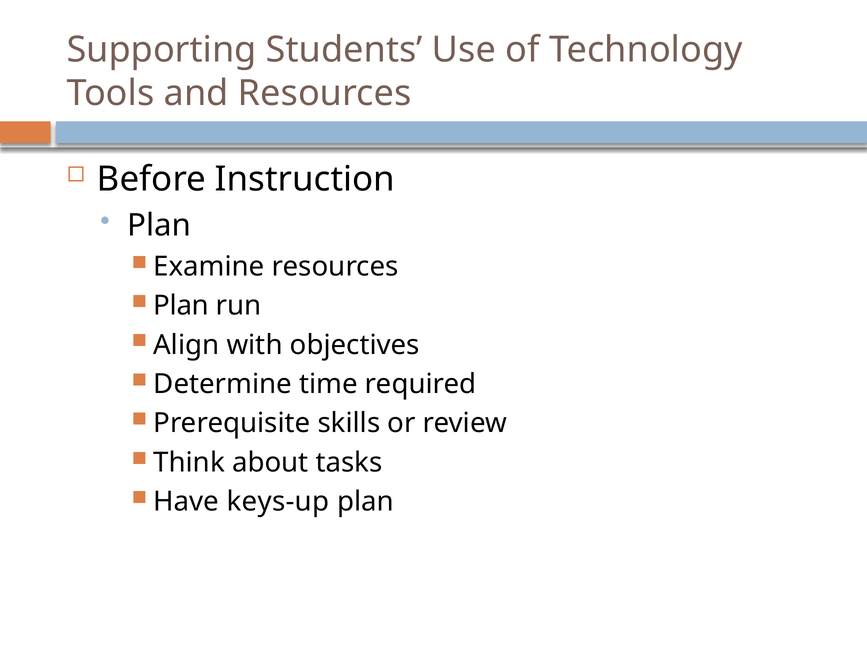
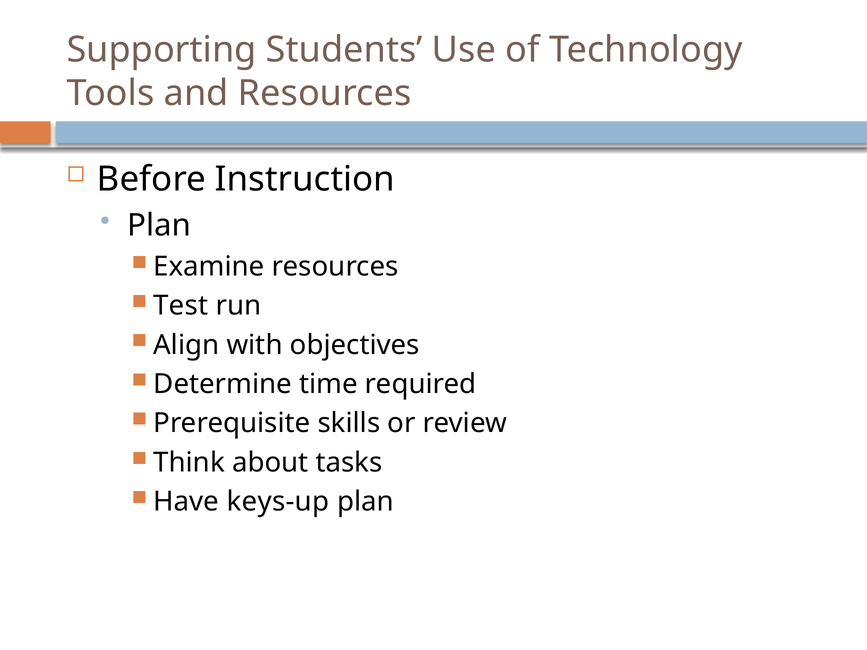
Plan at (181, 306): Plan -> Test
